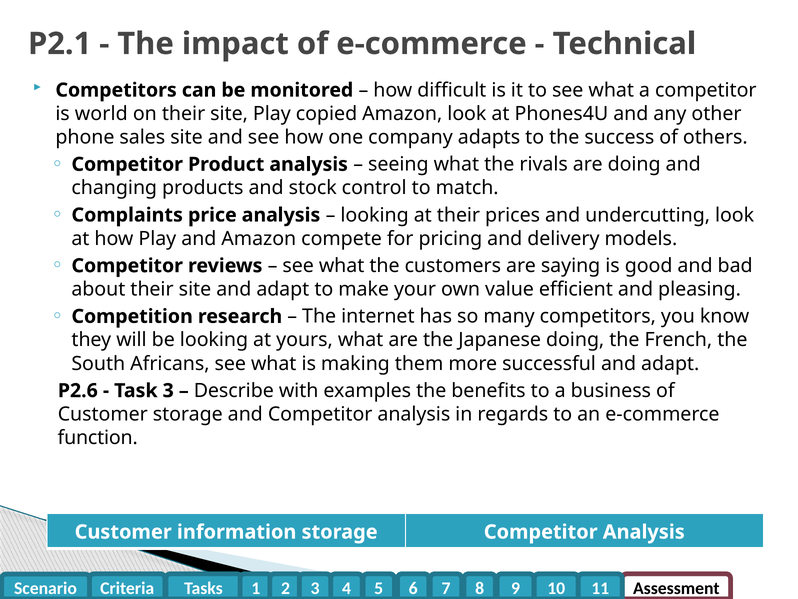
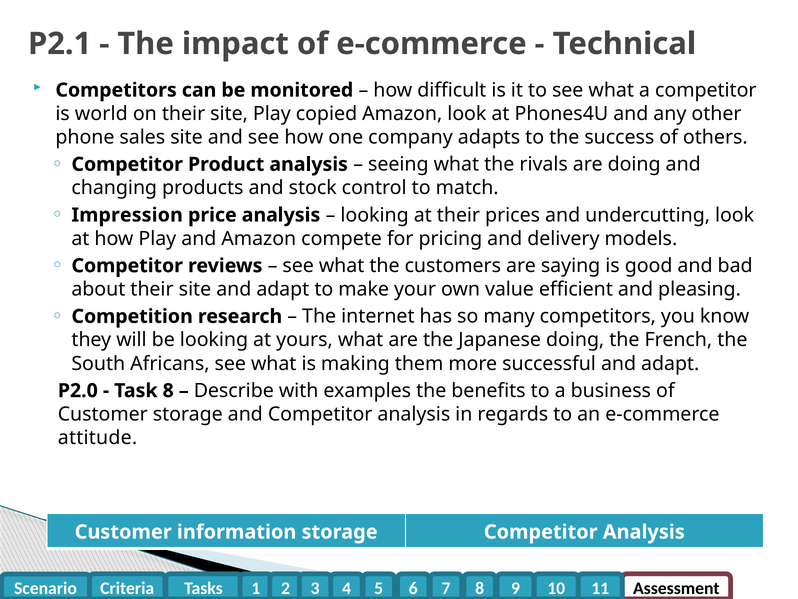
Complaints: Complaints -> Impression
P2.6: P2.6 -> P2.0
Task 3: 3 -> 8
function: function -> attitude
